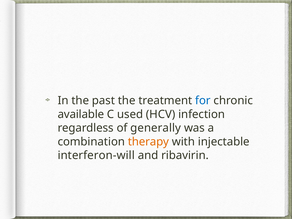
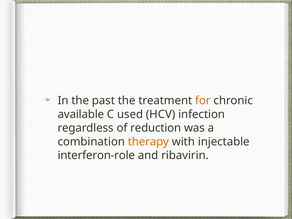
for colour: blue -> orange
generally: generally -> reduction
interferon-will: interferon-will -> interferon-role
